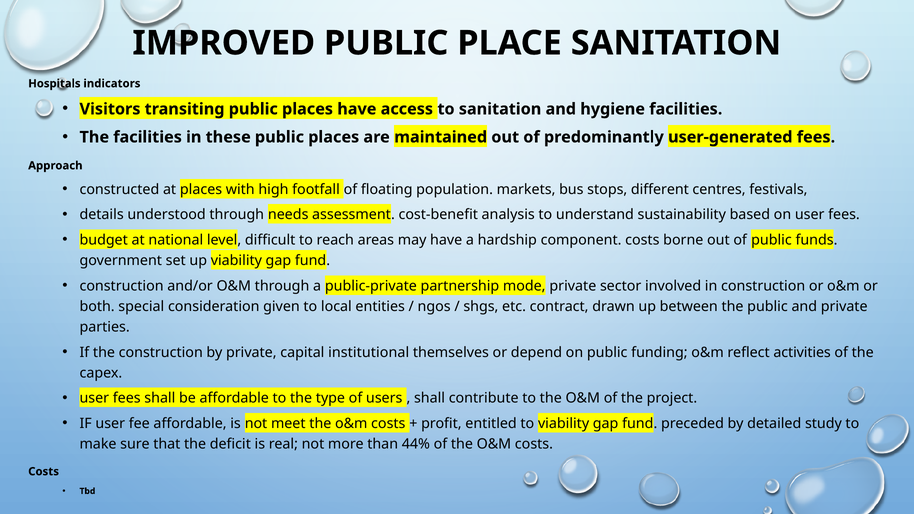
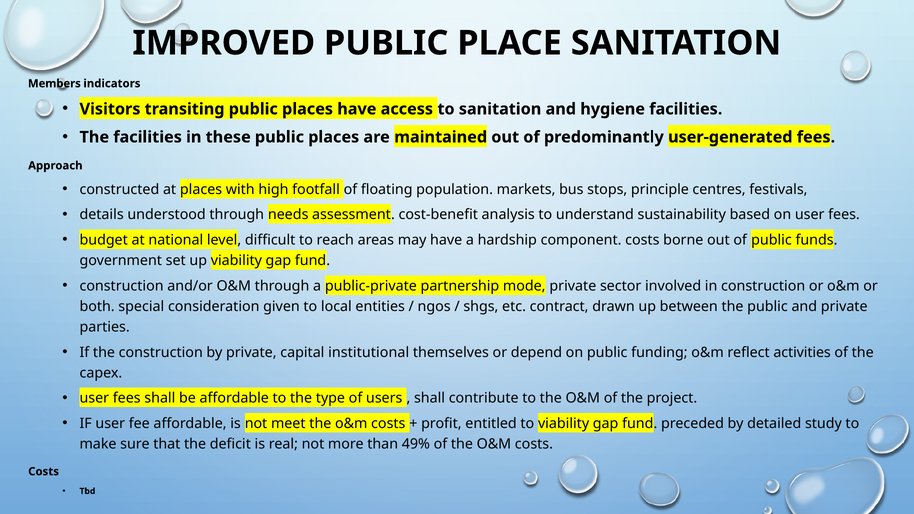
Hospitals: Hospitals -> Members
different: different -> principle
44%: 44% -> 49%
